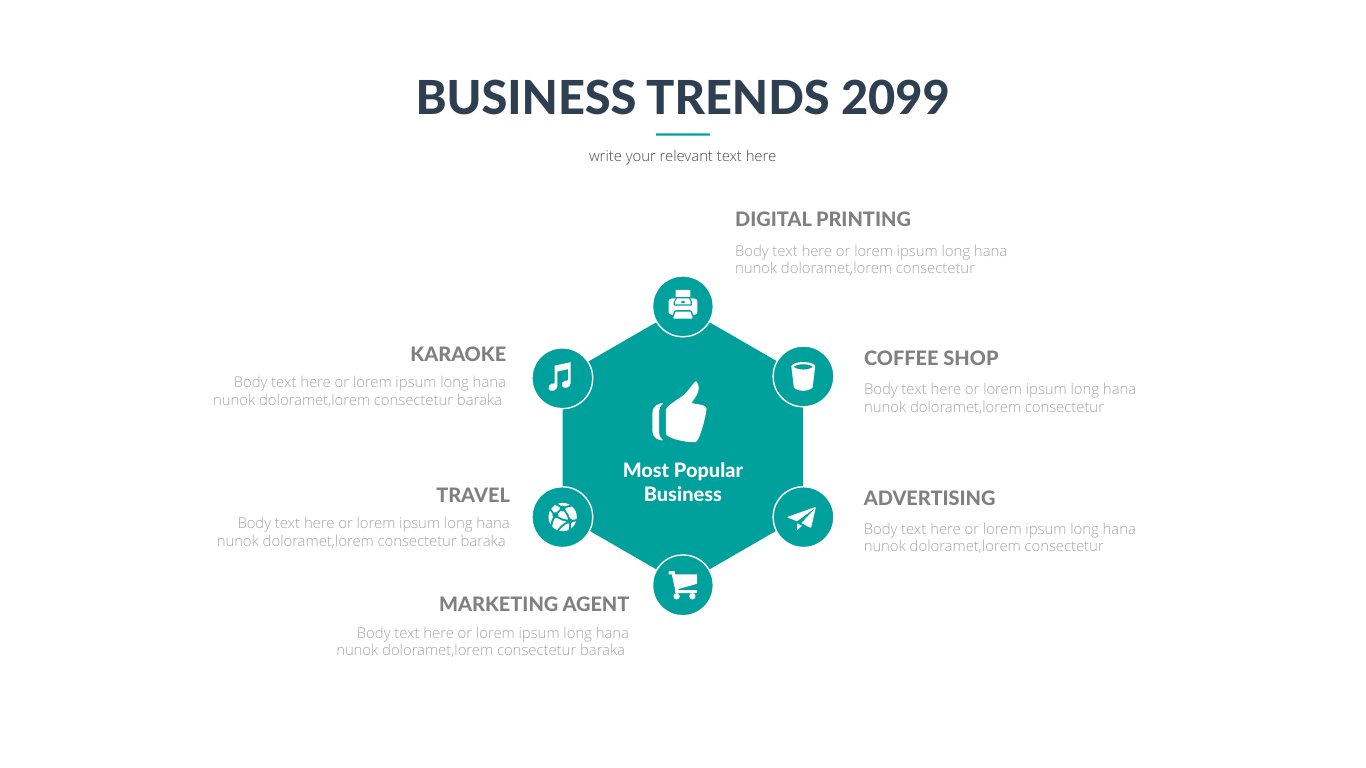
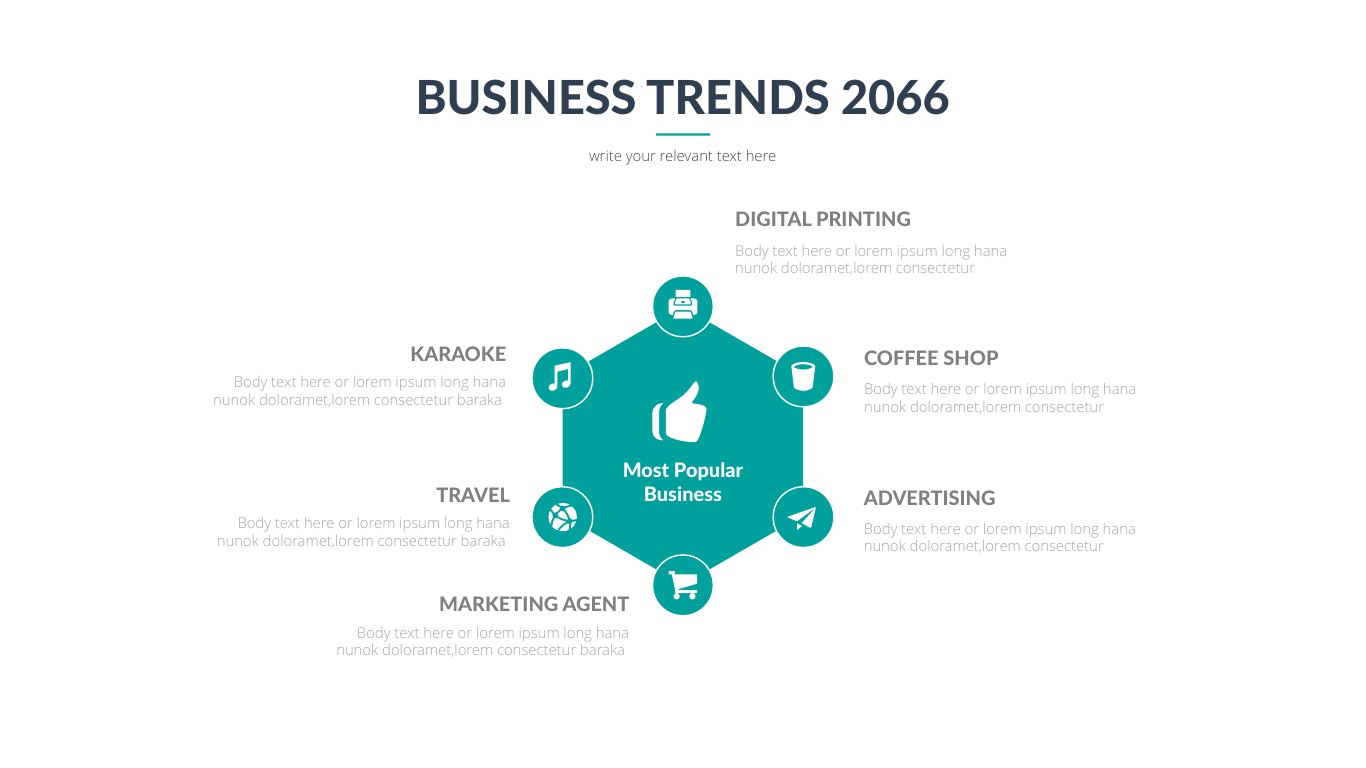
2099: 2099 -> 2066
